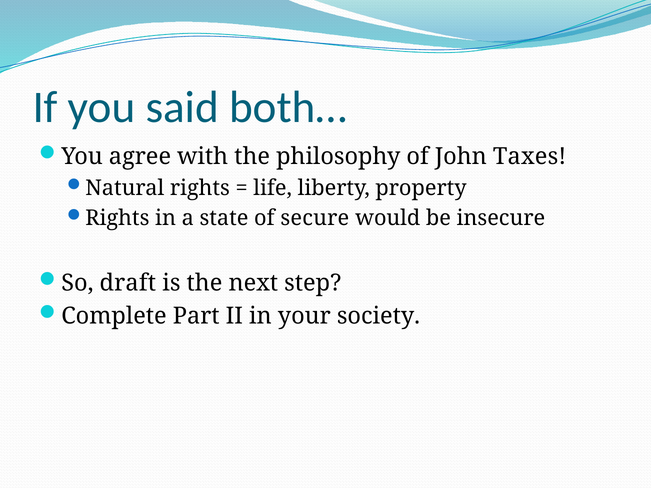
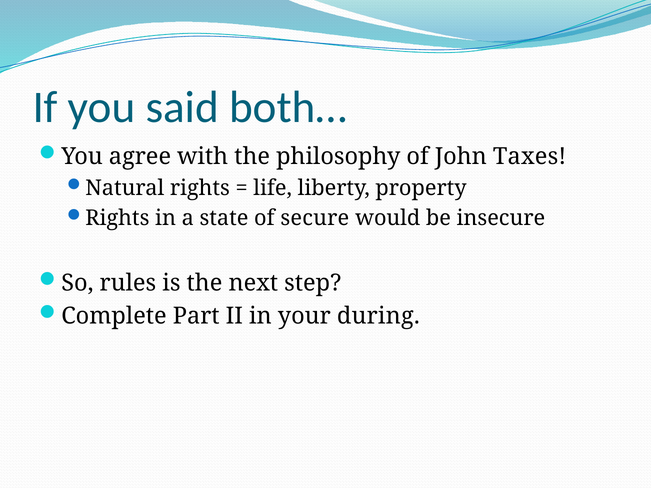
draft: draft -> rules
society: society -> during
